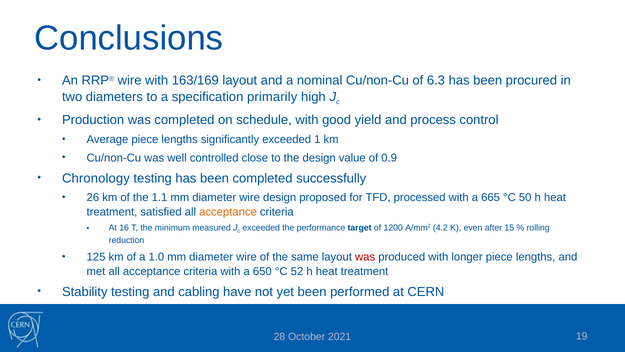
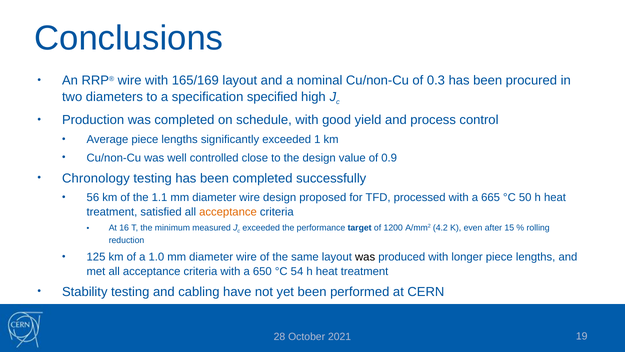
163/169: 163/169 -> 165/169
6.3: 6.3 -> 0.3
primarily: primarily -> specified
26: 26 -> 56
was at (365, 257) colour: red -> black
52: 52 -> 54
